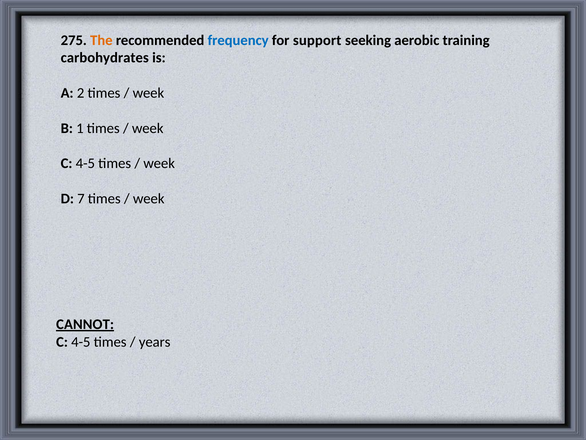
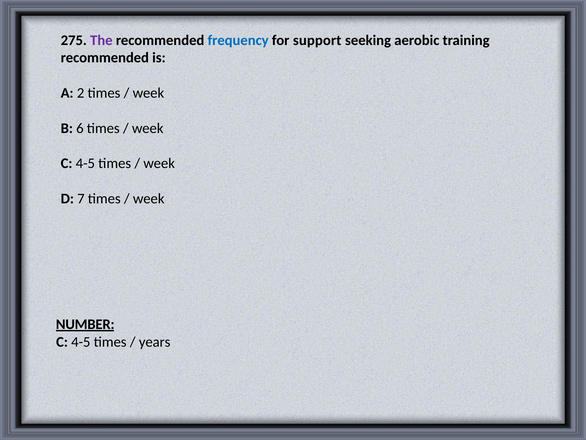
The colour: orange -> purple
carbohydrates at (105, 58): carbohydrates -> recommended
1: 1 -> 6
CANNOT: CANNOT -> NUMBER
